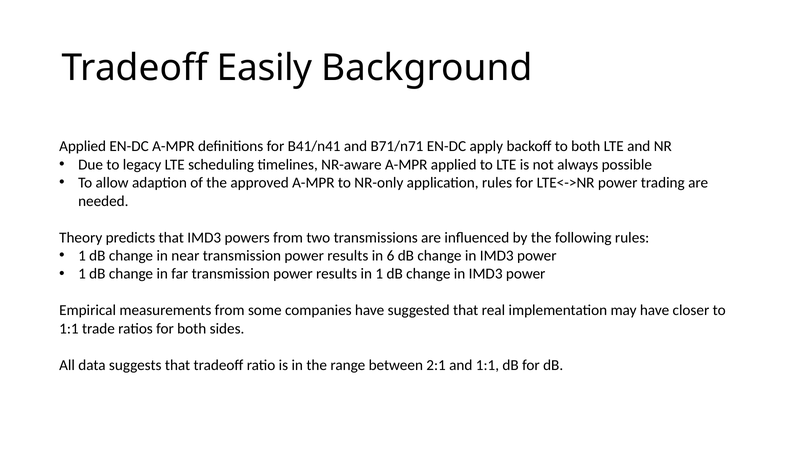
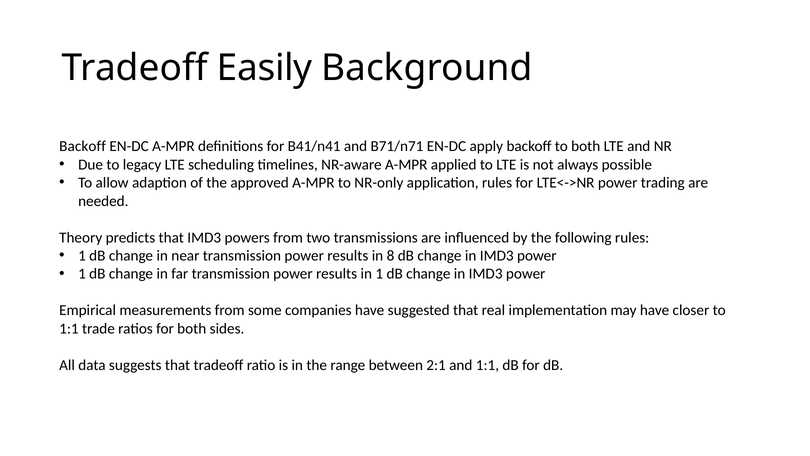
Applied at (83, 146): Applied -> Backoff
6: 6 -> 8
